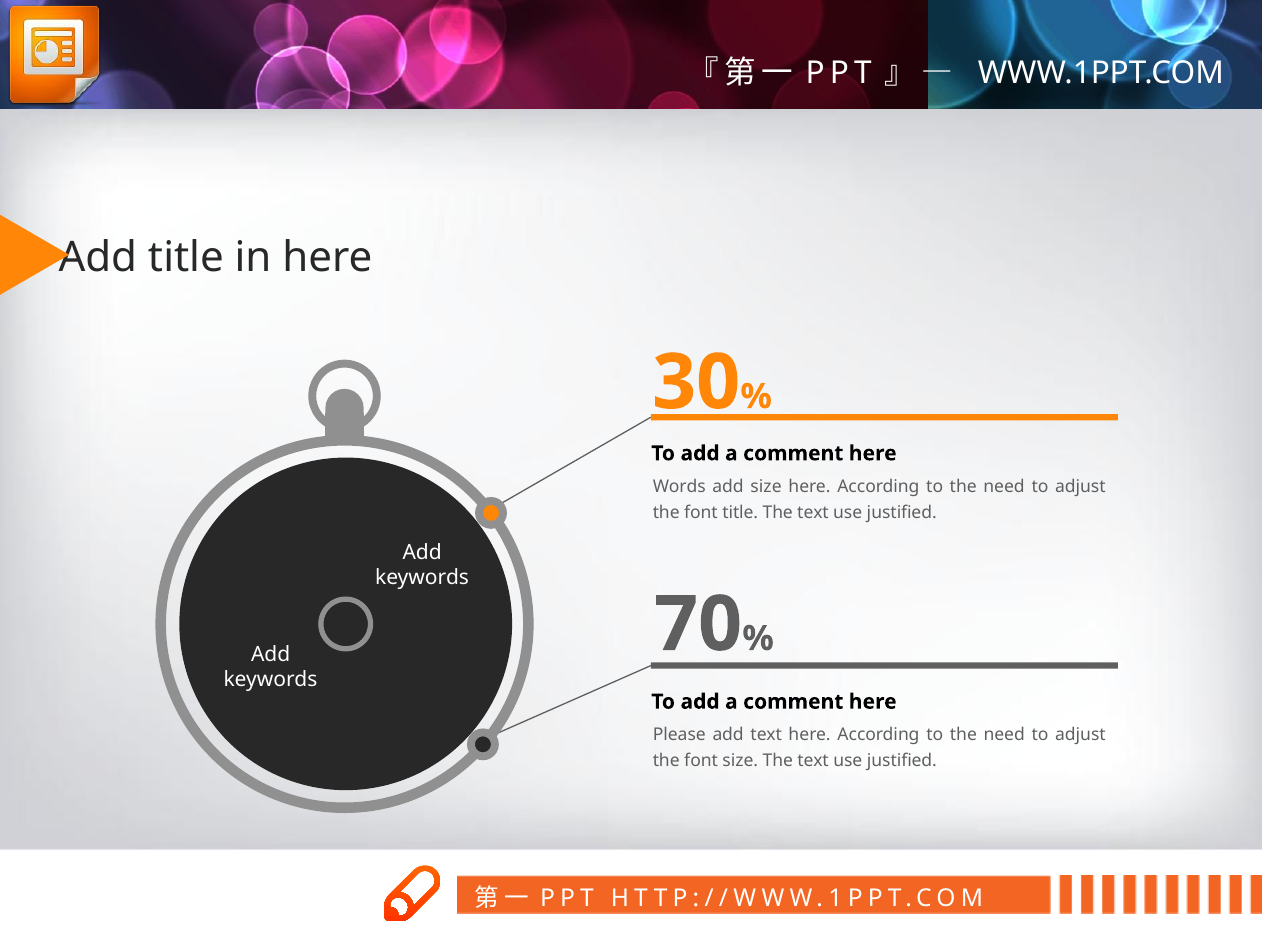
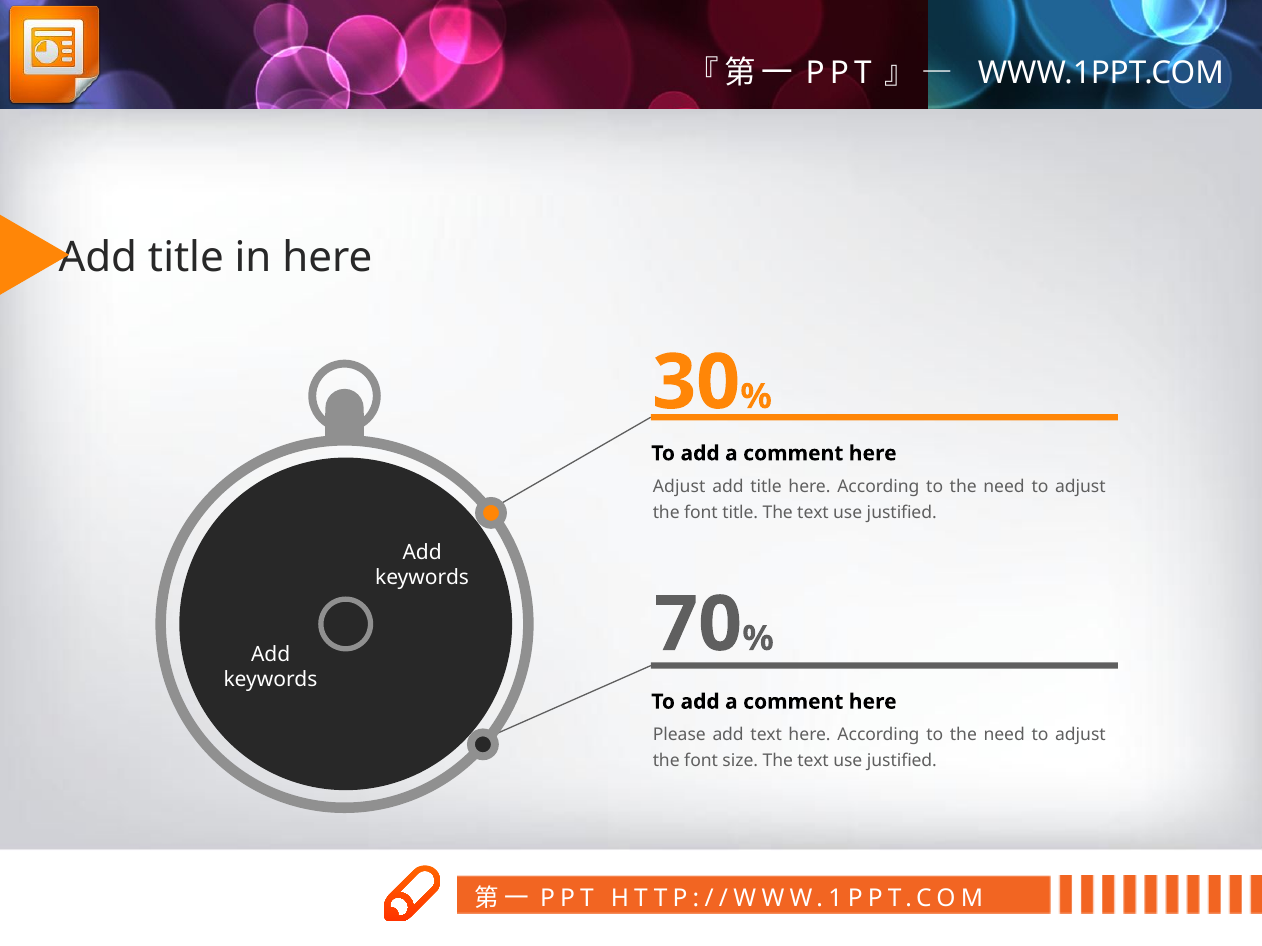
Words at (679, 487): Words -> Adjust
size at (766, 487): size -> title
